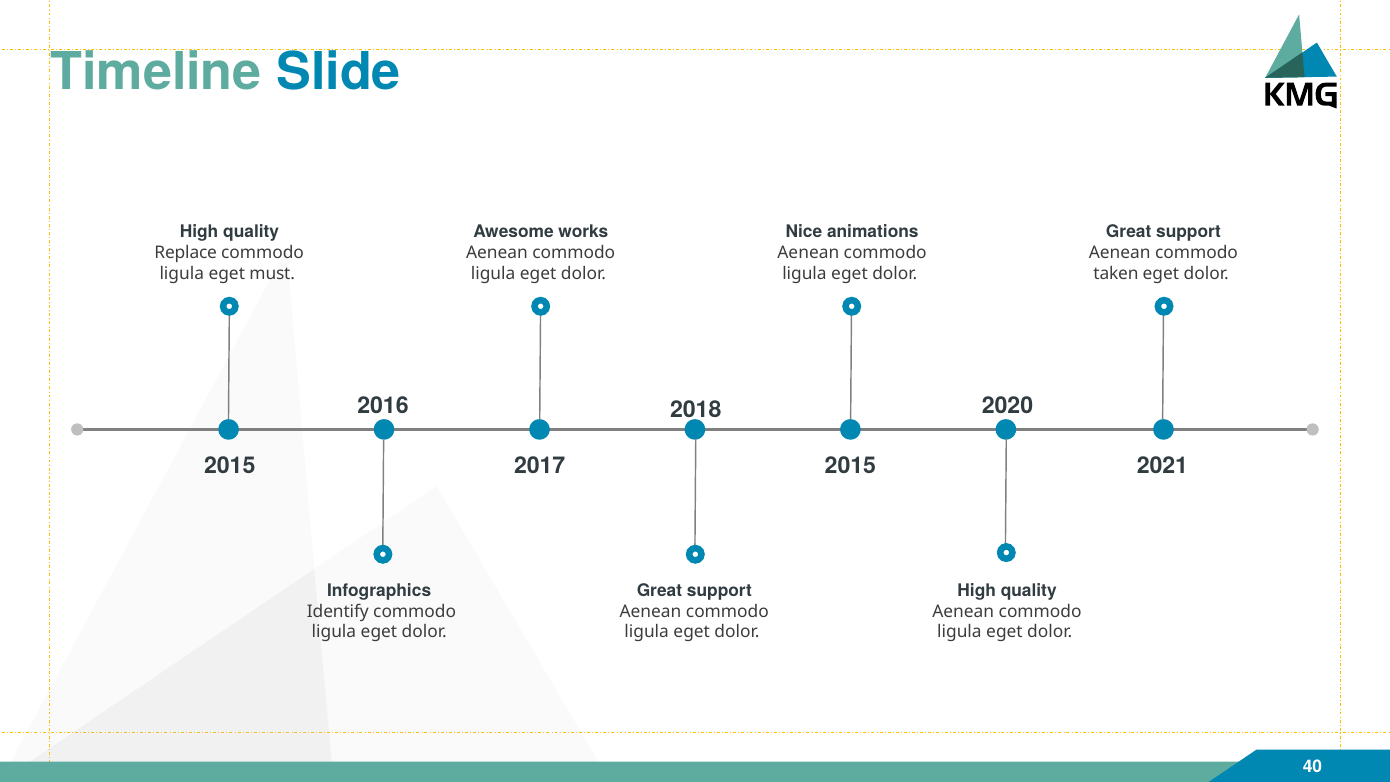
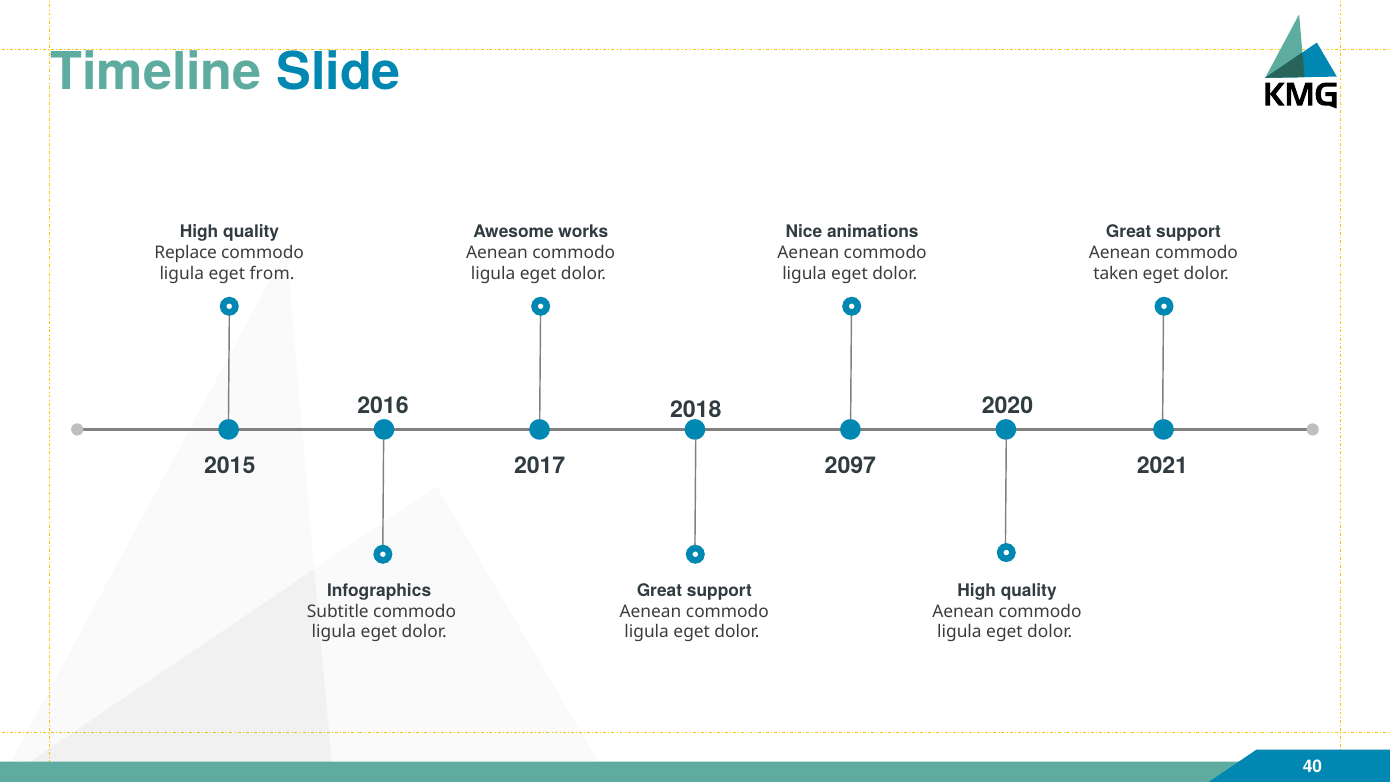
must: must -> from
2015 at (850, 466): 2015 -> 2097
Identify: Identify -> Subtitle
